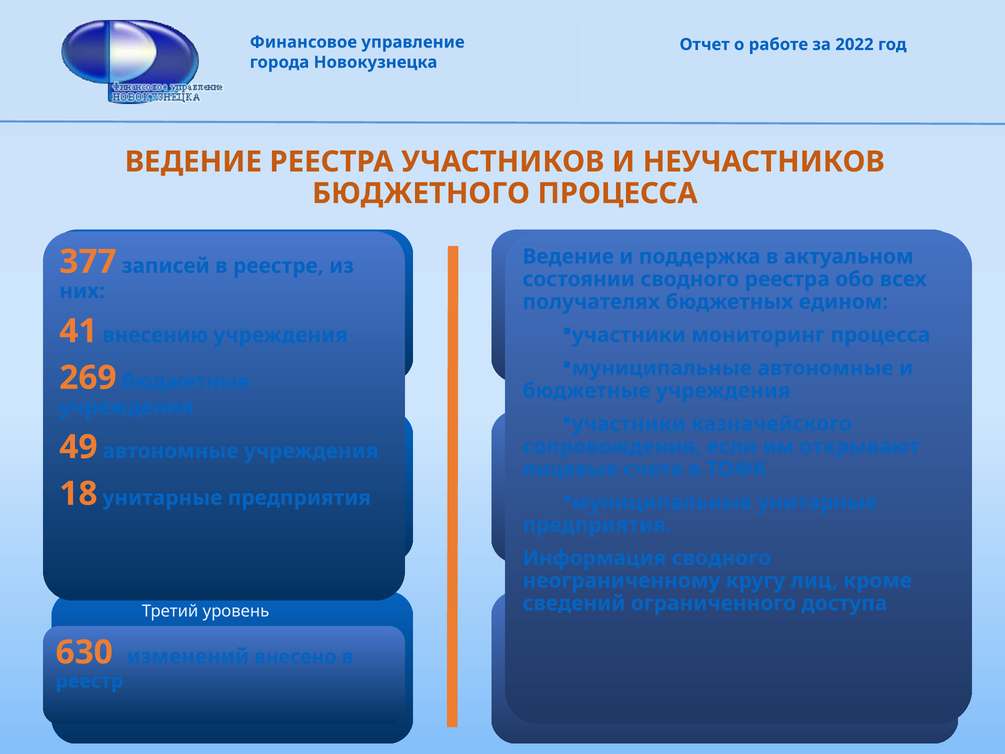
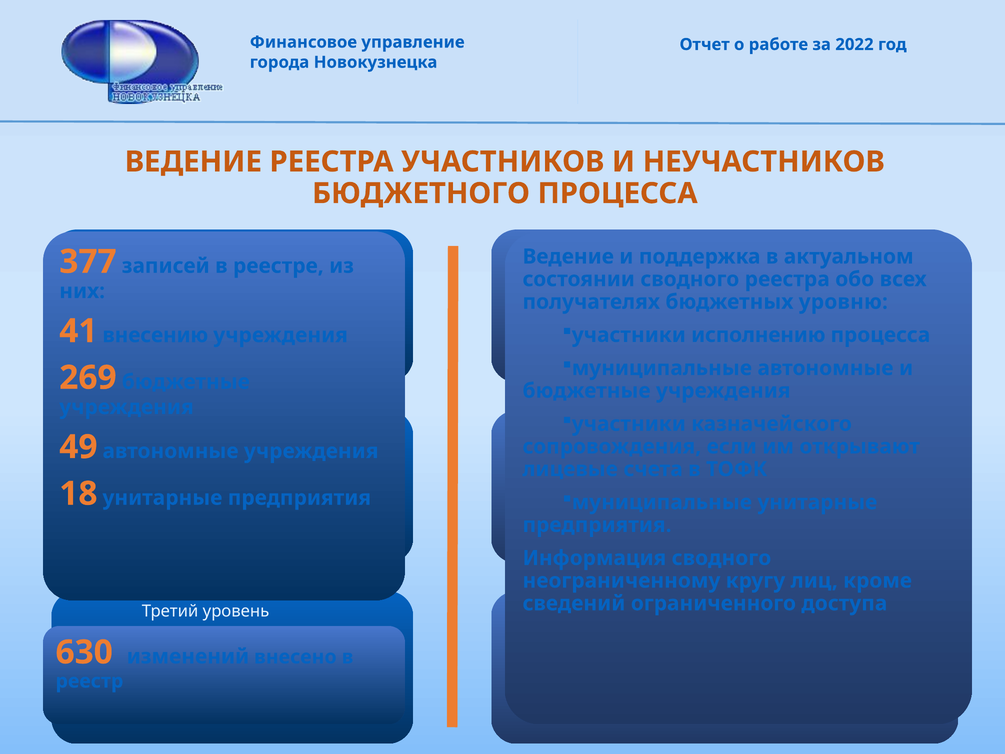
едином: едином -> уровню
мониторинг: мониторинг -> исполнению
